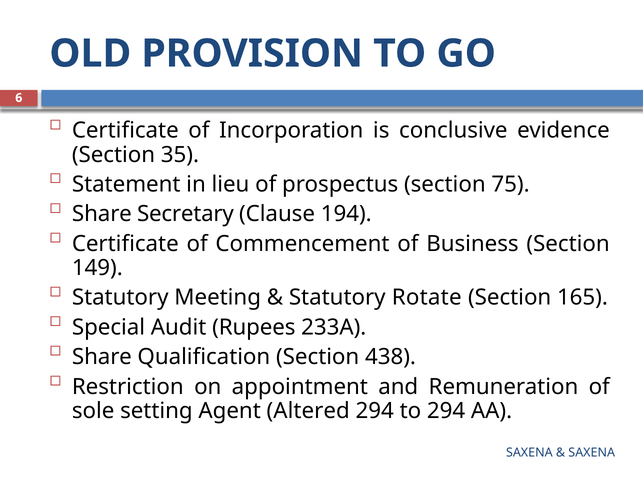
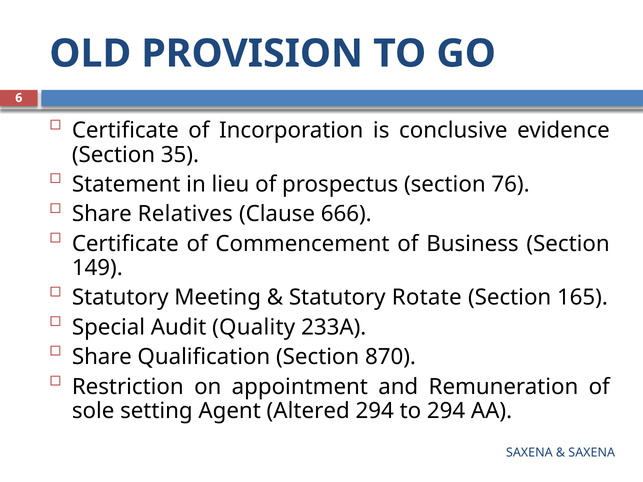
75: 75 -> 76
Secretary: Secretary -> Relatives
194: 194 -> 666
Rupees: Rupees -> Quality
438: 438 -> 870
